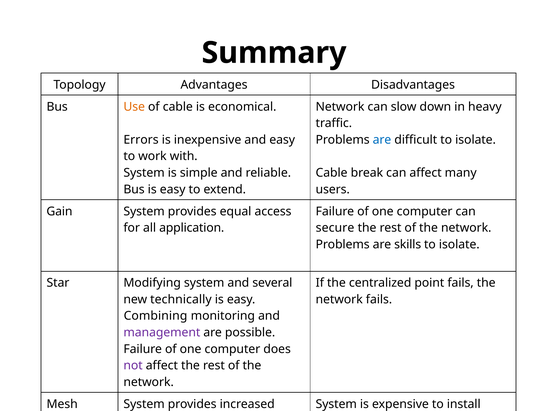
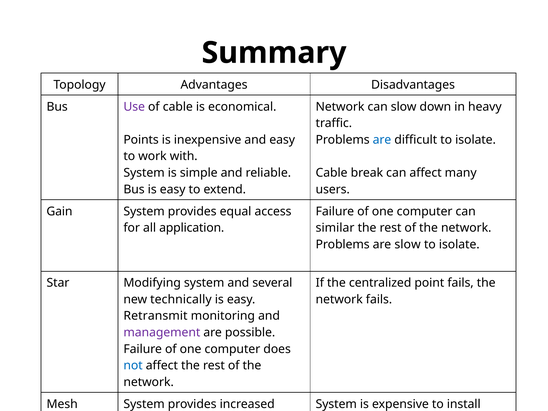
Use colour: orange -> purple
Errors: Errors -> Points
secure: secure -> similar
are skills: skills -> slow
Combining: Combining -> Retransmit
not colour: purple -> blue
